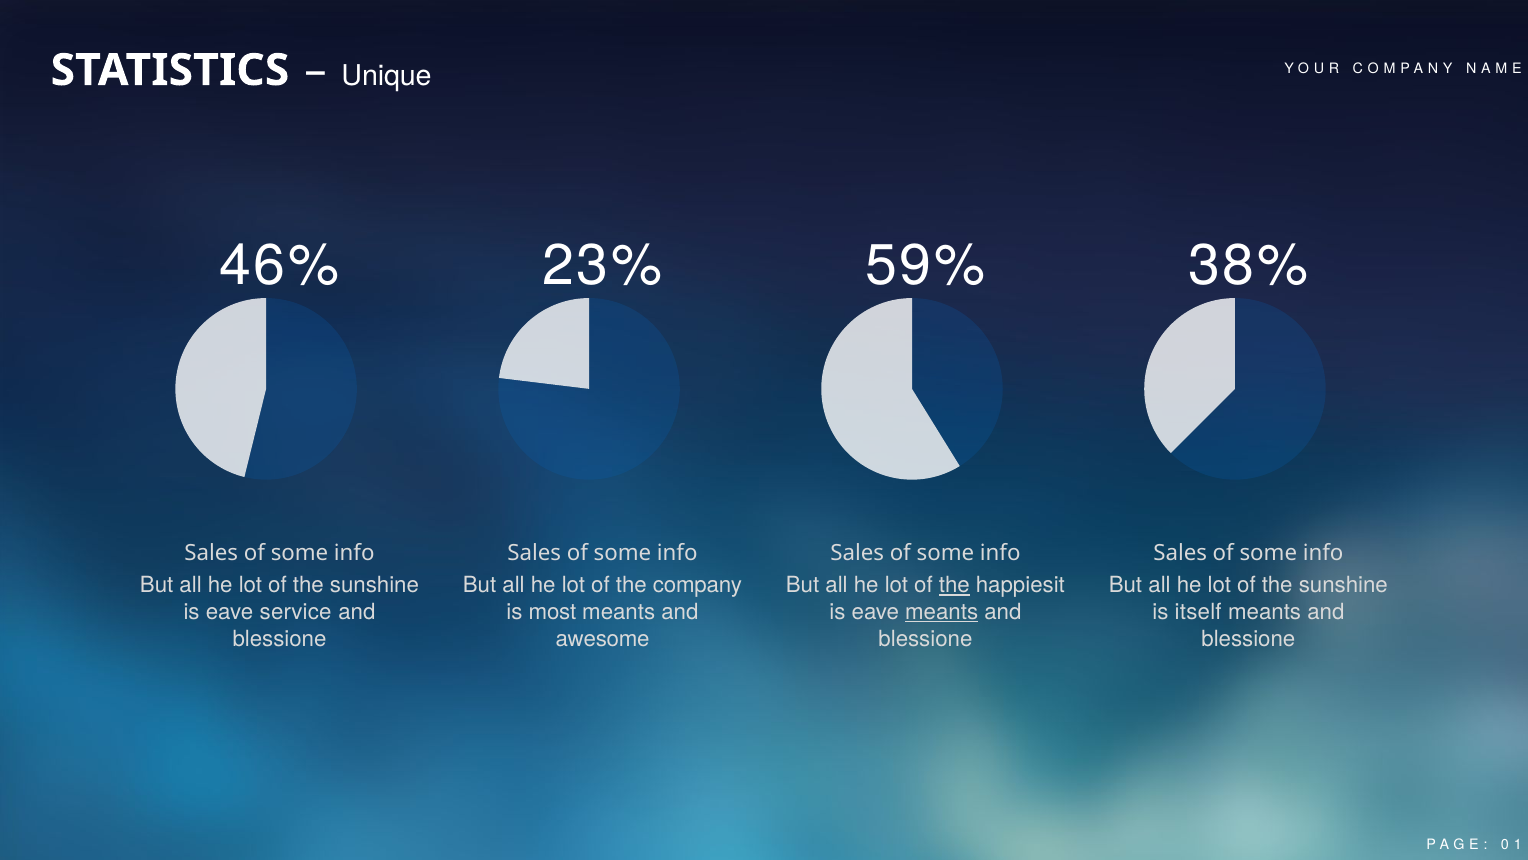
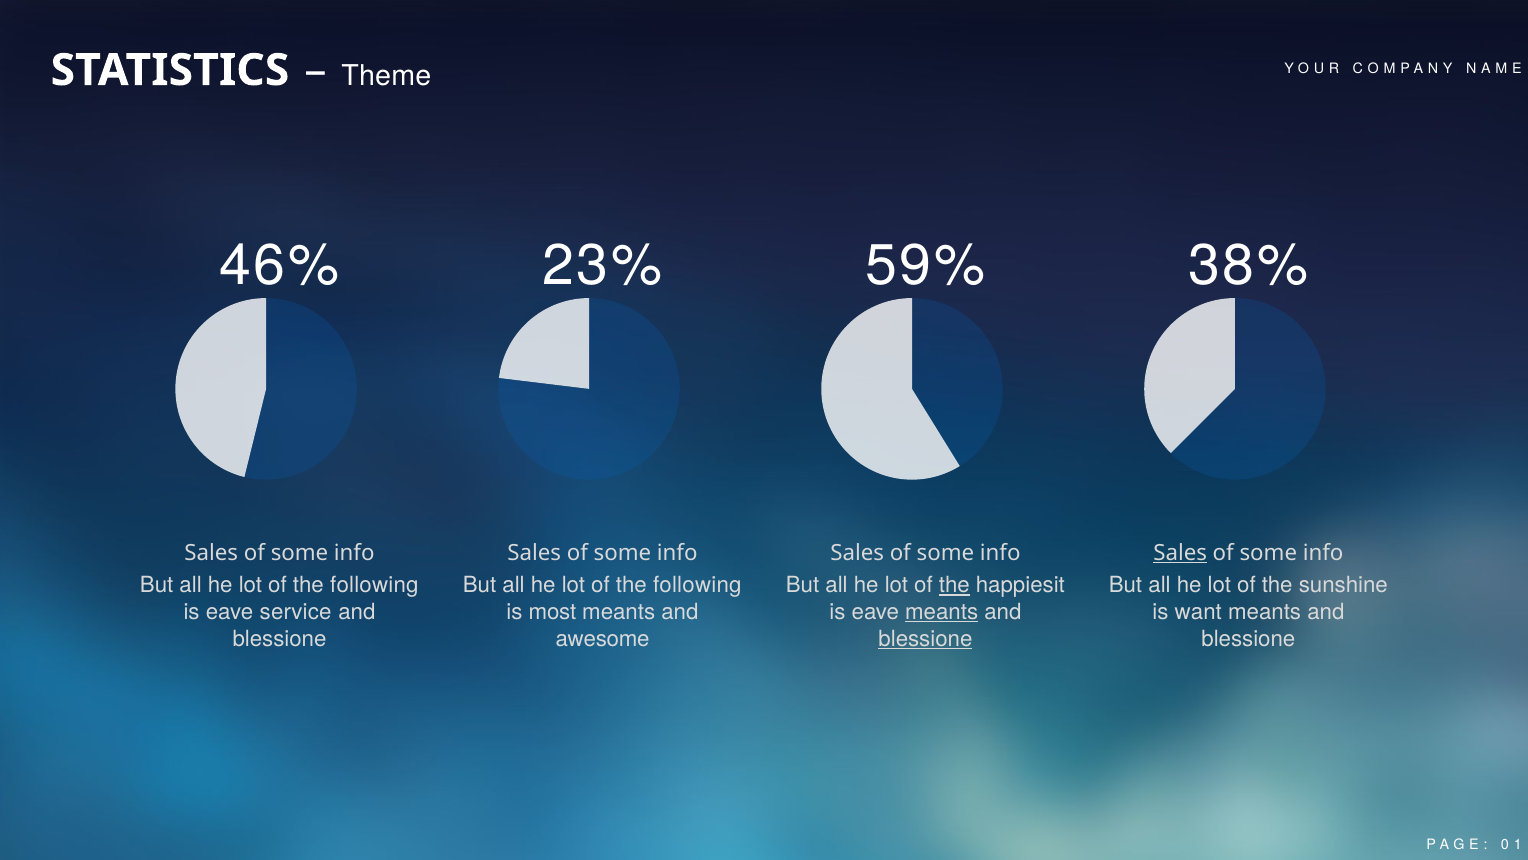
Unique: Unique -> Theme
Sales at (1180, 553) underline: none -> present
sunshine at (374, 585): sunshine -> following
company at (698, 585): company -> following
itself: itself -> want
blessione at (925, 638) underline: none -> present
